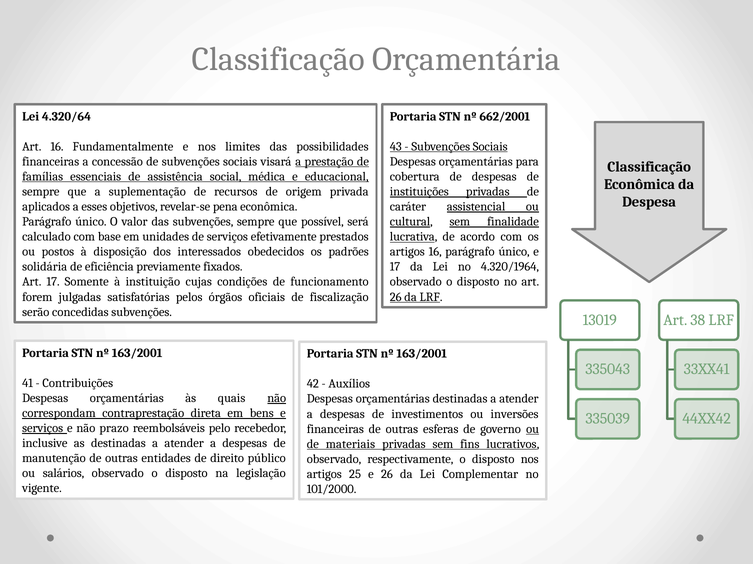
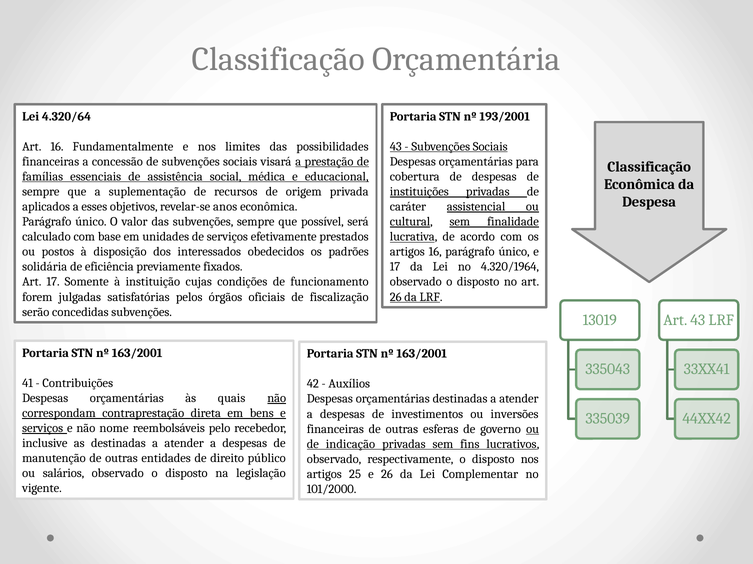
662/2001: 662/2001 -> 193/2001
pena: pena -> anos
Art 38: 38 -> 43
prazo: prazo -> nome
materiais: materiais -> indicação
